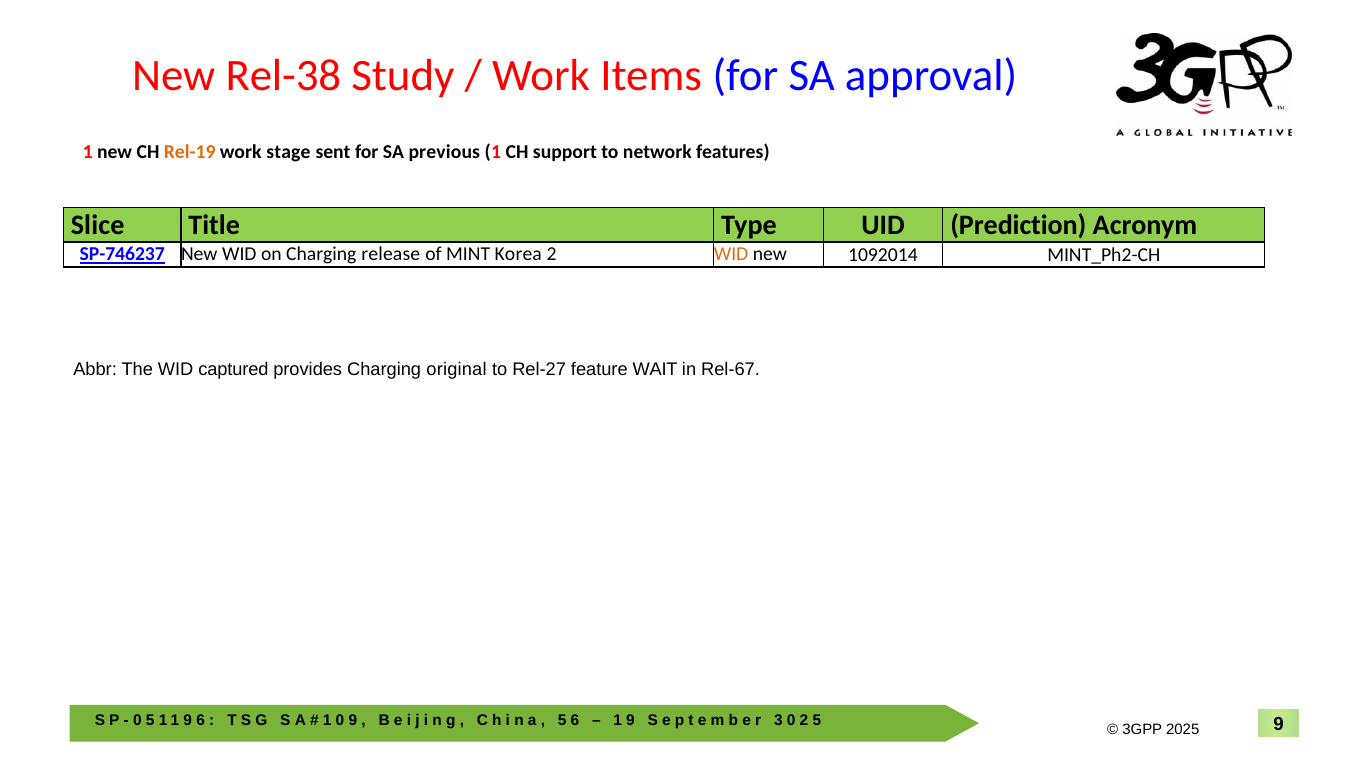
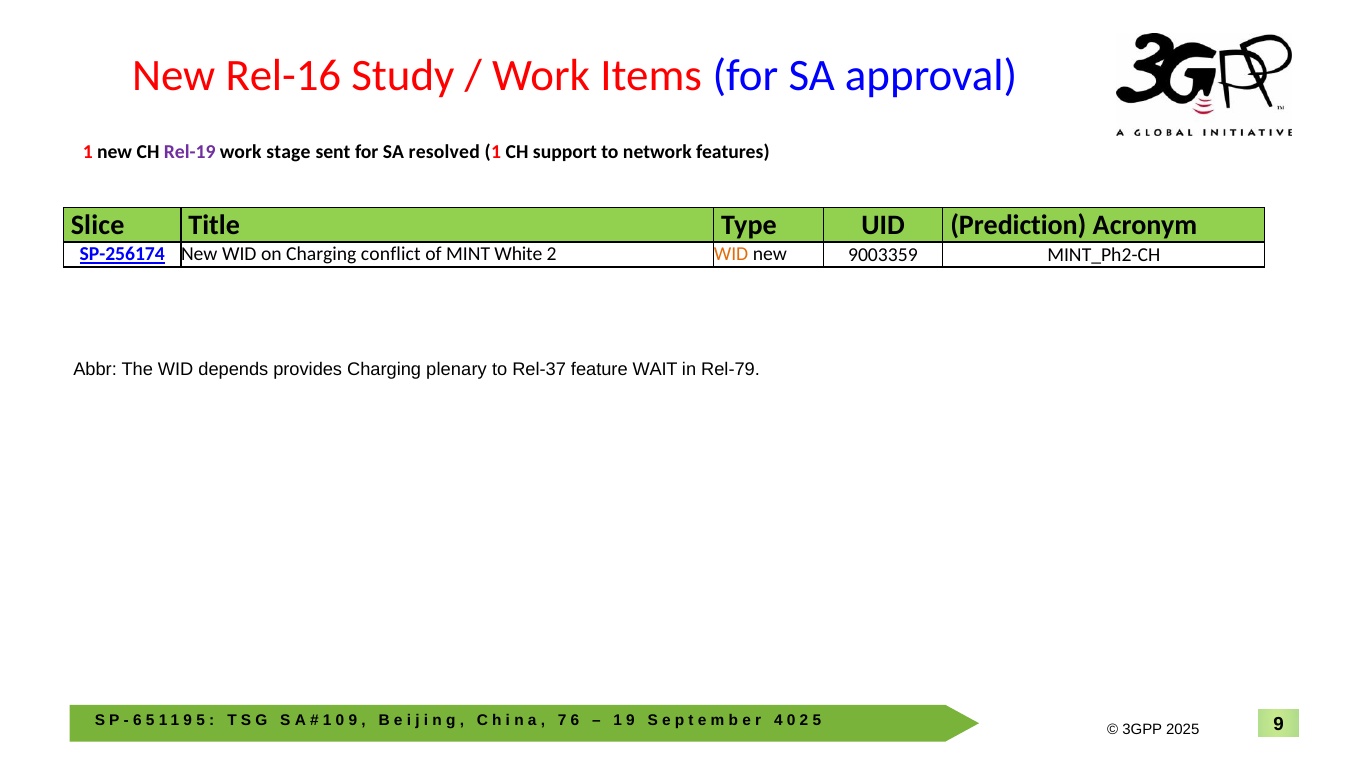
Rel-38: Rel-38 -> Rel-16
Rel-19 colour: orange -> purple
previous: previous -> resolved
SP-746237: SP-746237 -> SP-256174
release: release -> conflict
Korea: Korea -> White
1092014: 1092014 -> 9003359
captured: captured -> depends
original: original -> plenary
Rel-27: Rel-27 -> Rel-37
Rel-67: Rel-67 -> Rel-79
0 at (137, 720): 0 -> 6
6 at (201, 720): 6 -> 5
5 at (562, 720): 5 -> 7
3: 3 -> 4
